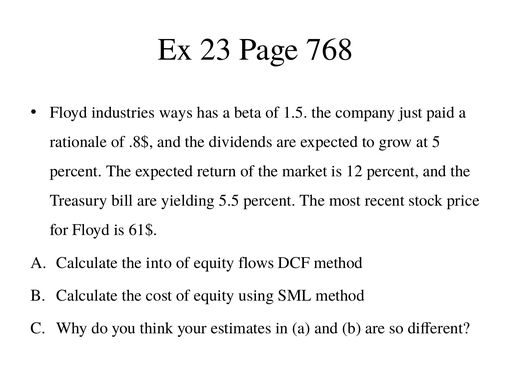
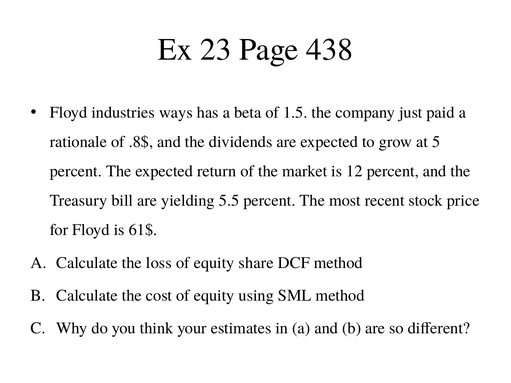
768: 768 -> 438
into: into -> loss
flows: flows -> share
